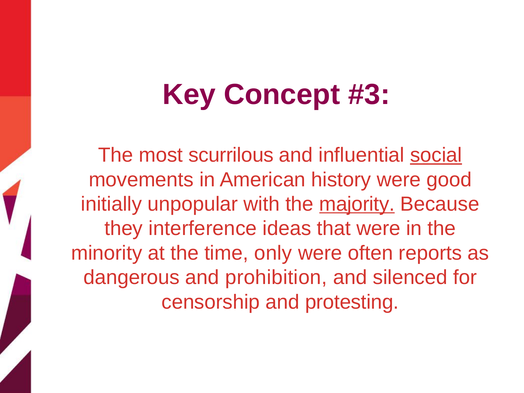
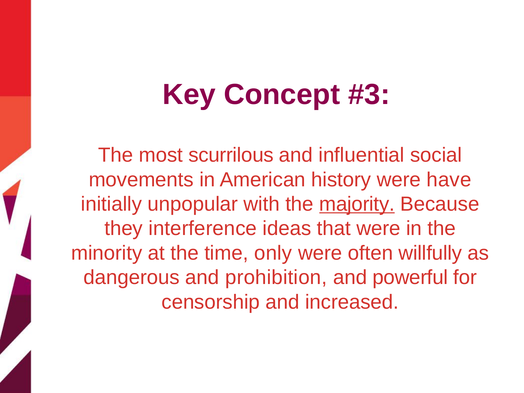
social underline: present -> none
good: good -> have
reports: reports -> willfully
silenced: silenced -> powerful
protesting: protesting -> increased
